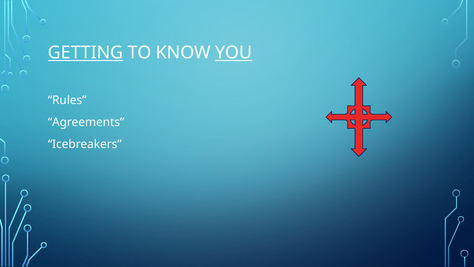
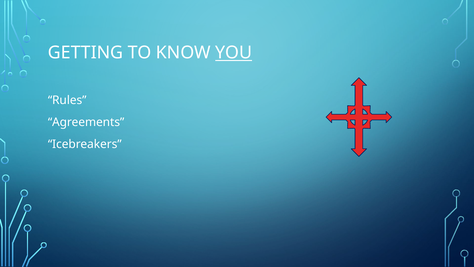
GETTING underline: present -> none
